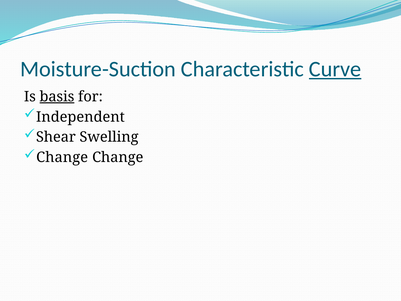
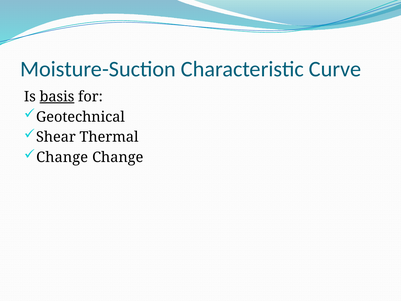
Curve underline: present -> none
Independent: Independent -> Geotechnical
Swelling: Swelling -> Thermal
